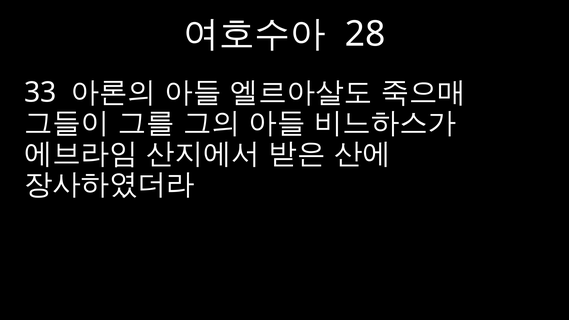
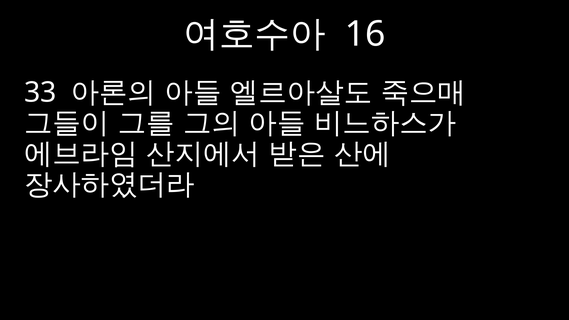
28: 28 -> 16
